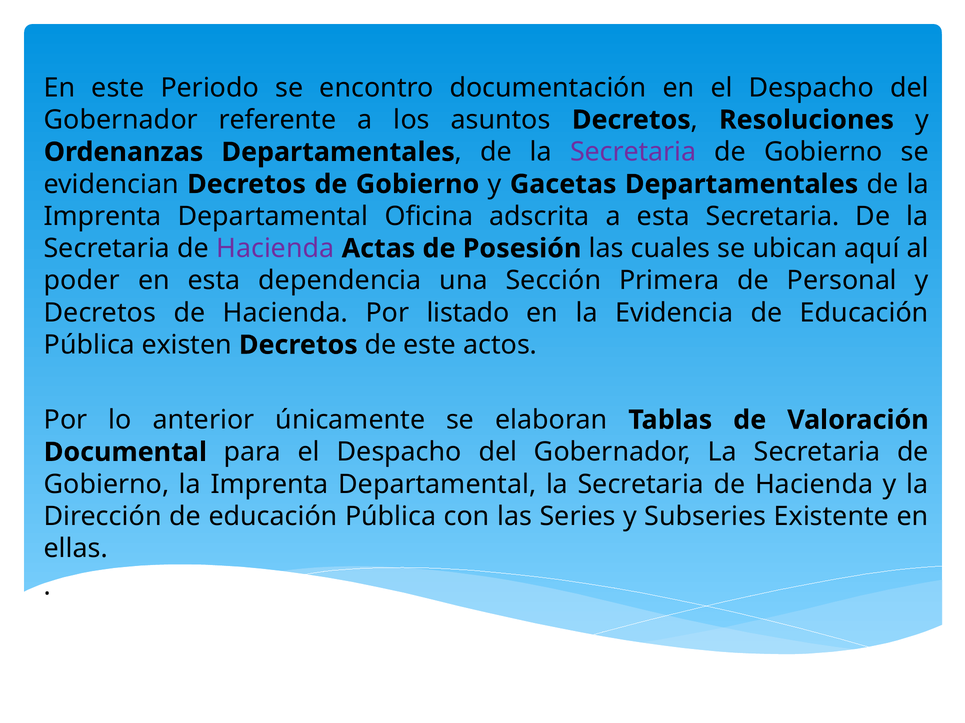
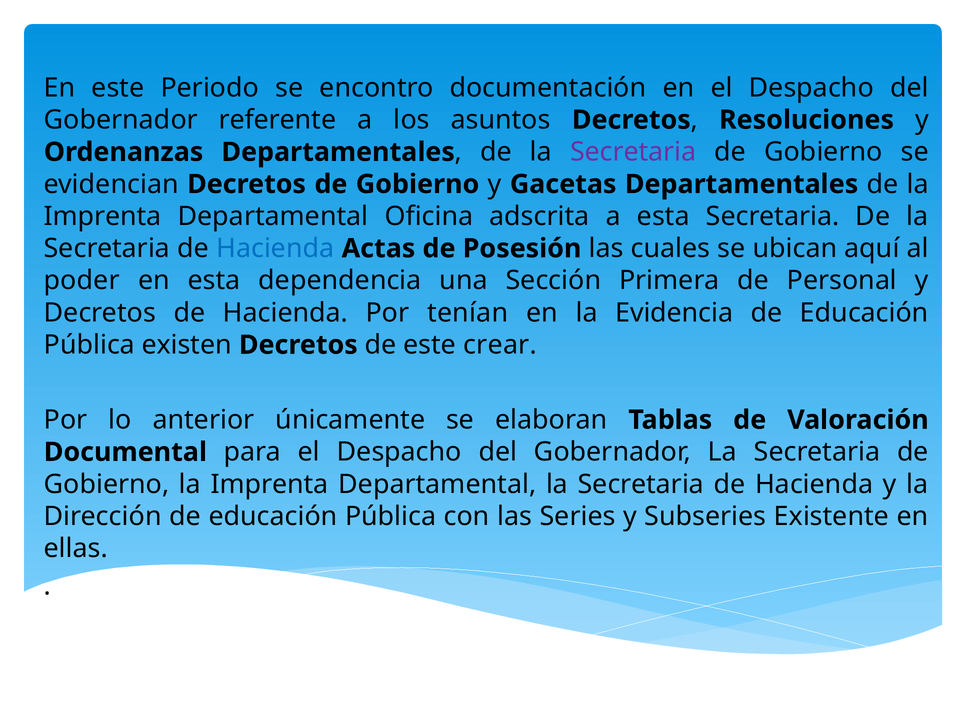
Hacienda at (275, 249) colour: purple -> blue
listado: listado -> tenían
actos: actos -> crear
